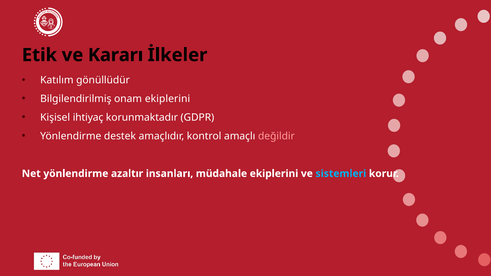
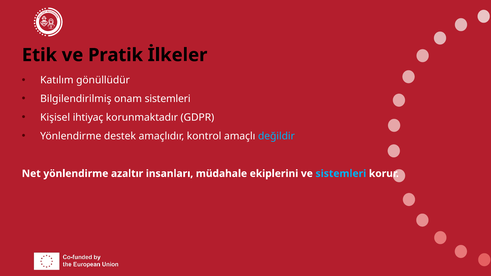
Kararı: Kararı -> Pratik
onam ekiplerini: ekiplerini -> sistemleri
değildir colour: pink -> light blue
